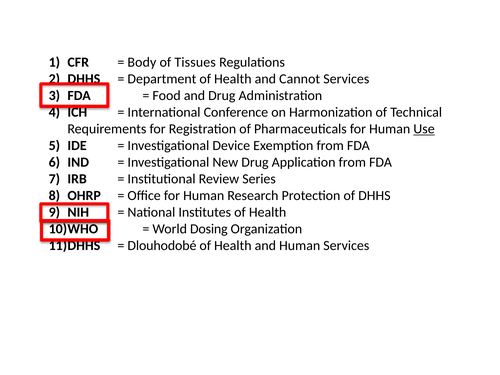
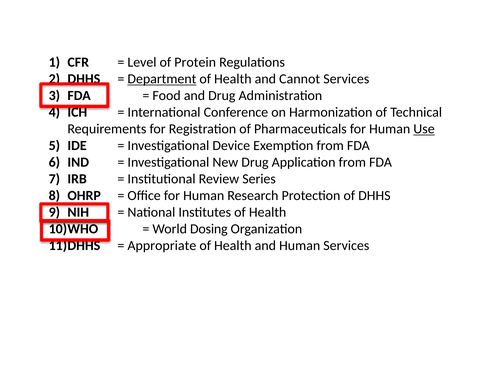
Body: Body -> Level
Tissues: Tissues -> Protein
Department underline: none -> present
Dlouhodobé: Dlouhodobé -> Appropriate
